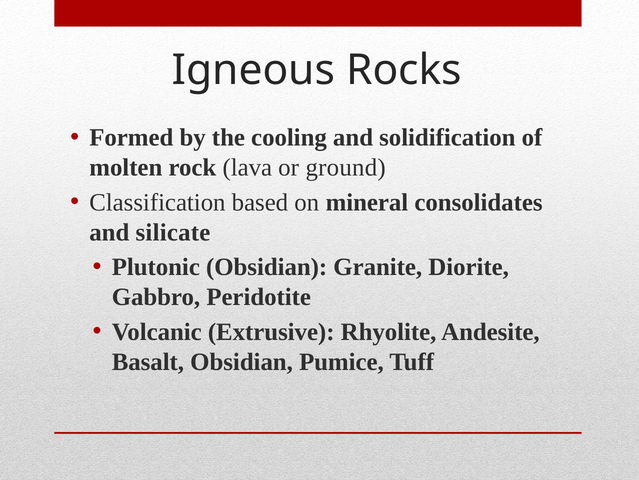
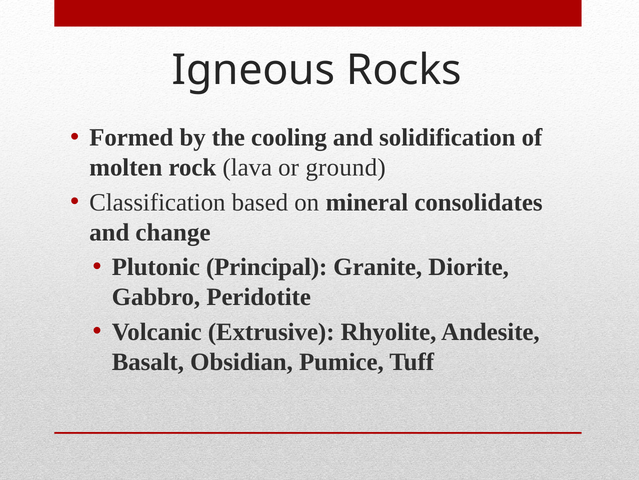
silicate: silicate -> change
Plutonic Obsidian: Obsidian -> Principal
